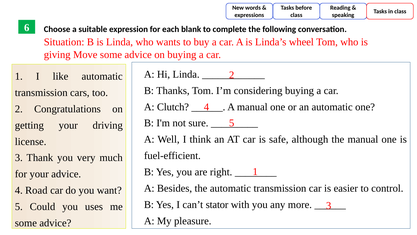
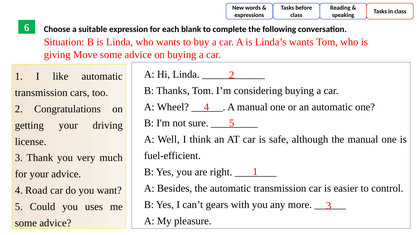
Linda’s wheel: wheel -> wants
Clutch: Clutch -> Wheel
stator: stator -> gears
